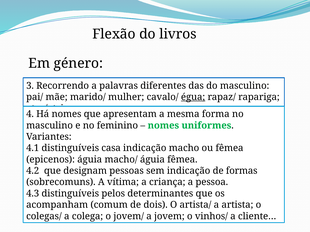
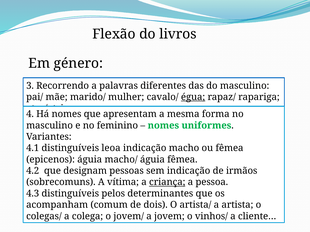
casa: casa -> leoa
formas: formas -> irmãos
criança underline: none -> present
